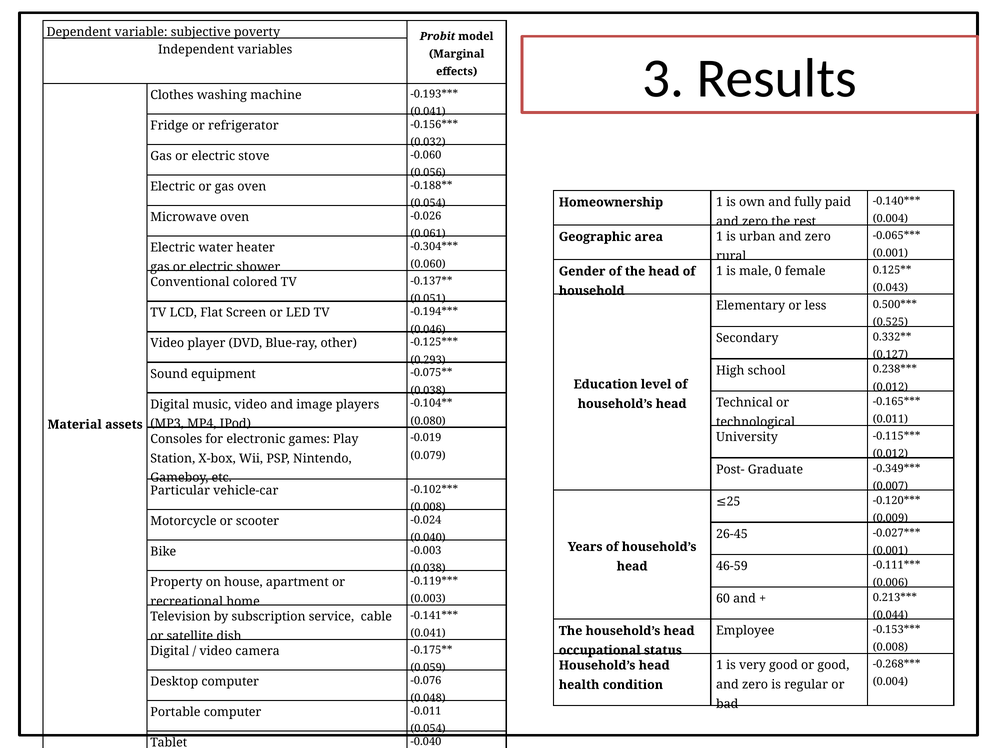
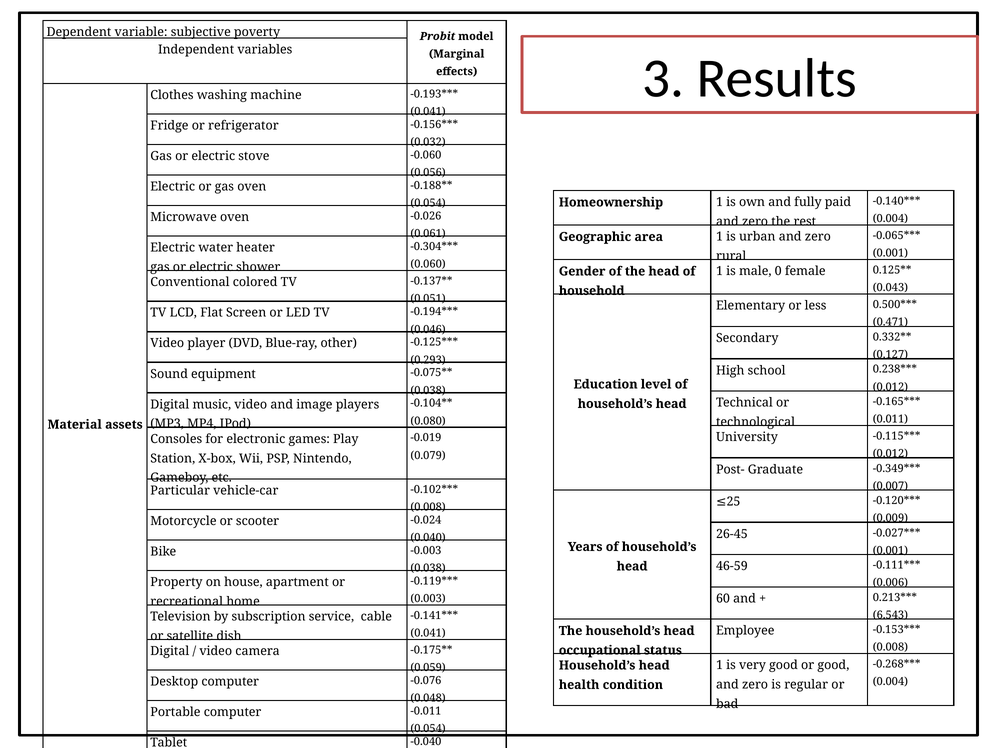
0.525: 0.525 -> 0.471
0.044: 0.044 -> 6.543
